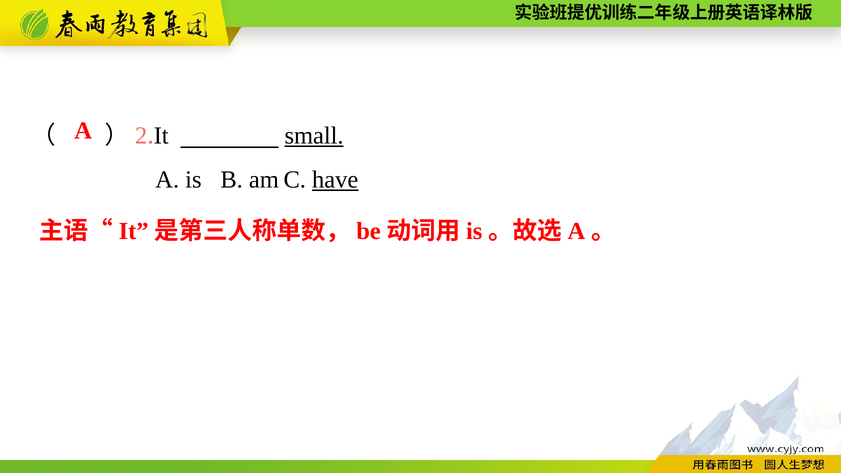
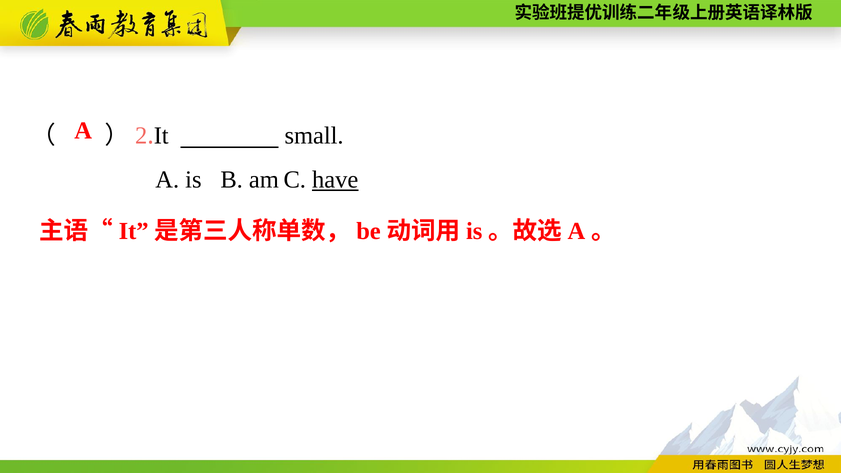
small underline: present -> none
